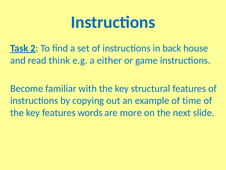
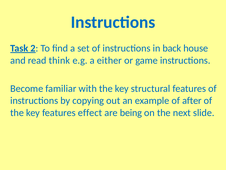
time: time -> after
words: words -> effect
more: more -> being
